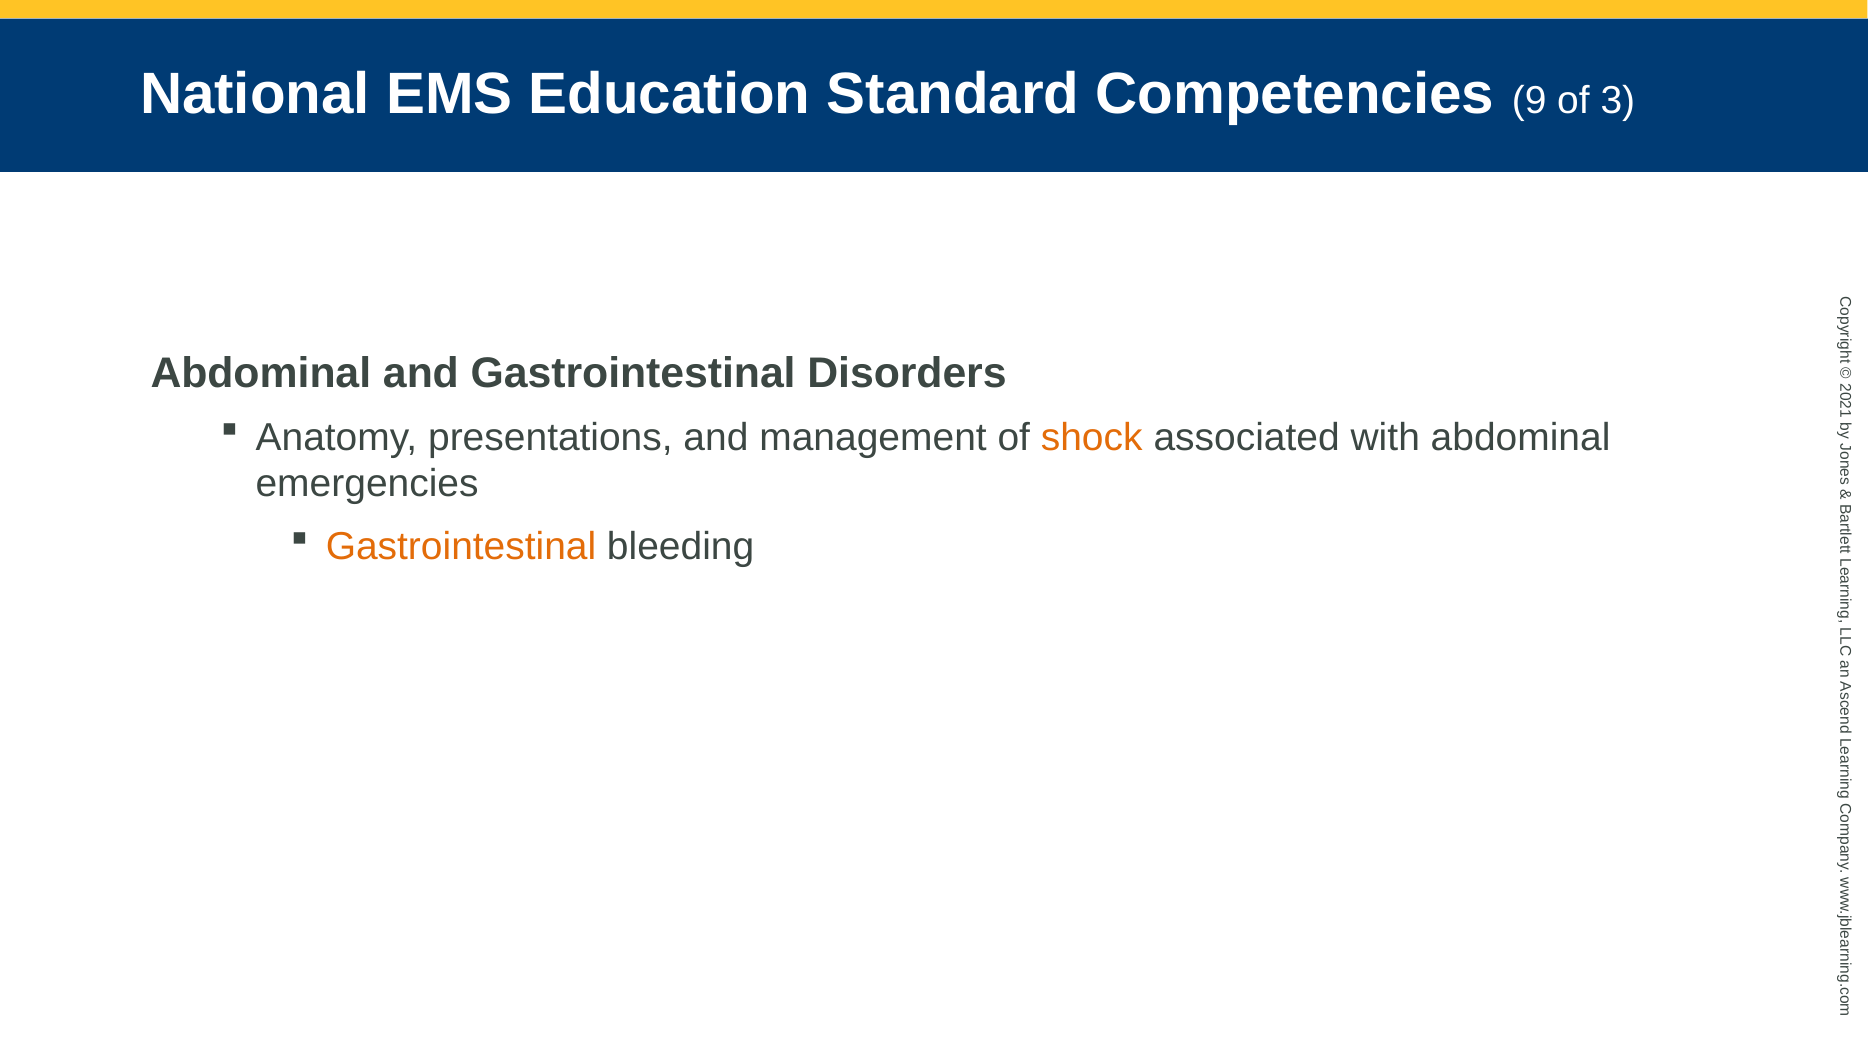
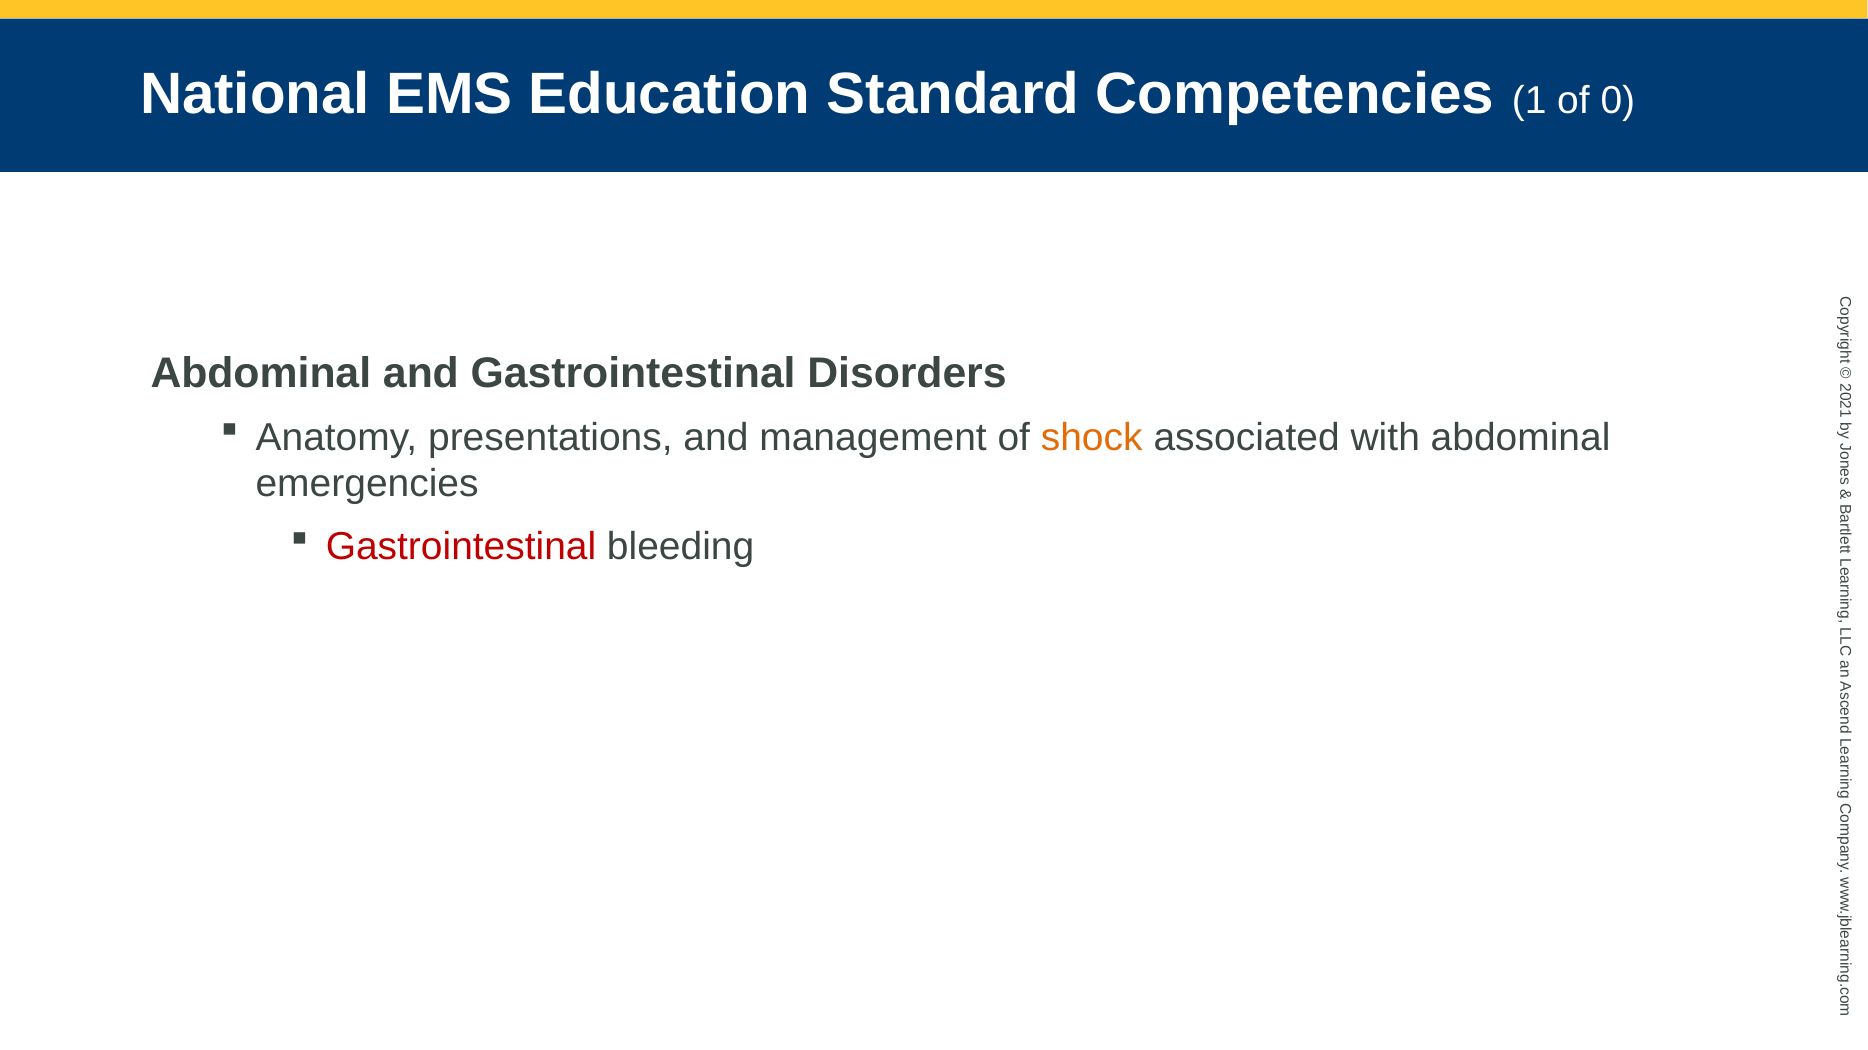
Competencies 9: 9 -> 1
of 3: 3 -> 0
Gastrointestinal at (461, 547) colour: orange -> red
